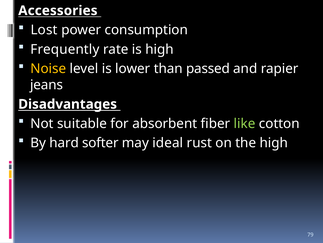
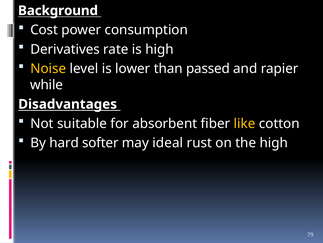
Accessories: Accessories -> Background
Lost: Lost -> Cost
Frequently: Frequently -> Derivatives
jeans: jeans -> while
like colour: light green -> yellow
